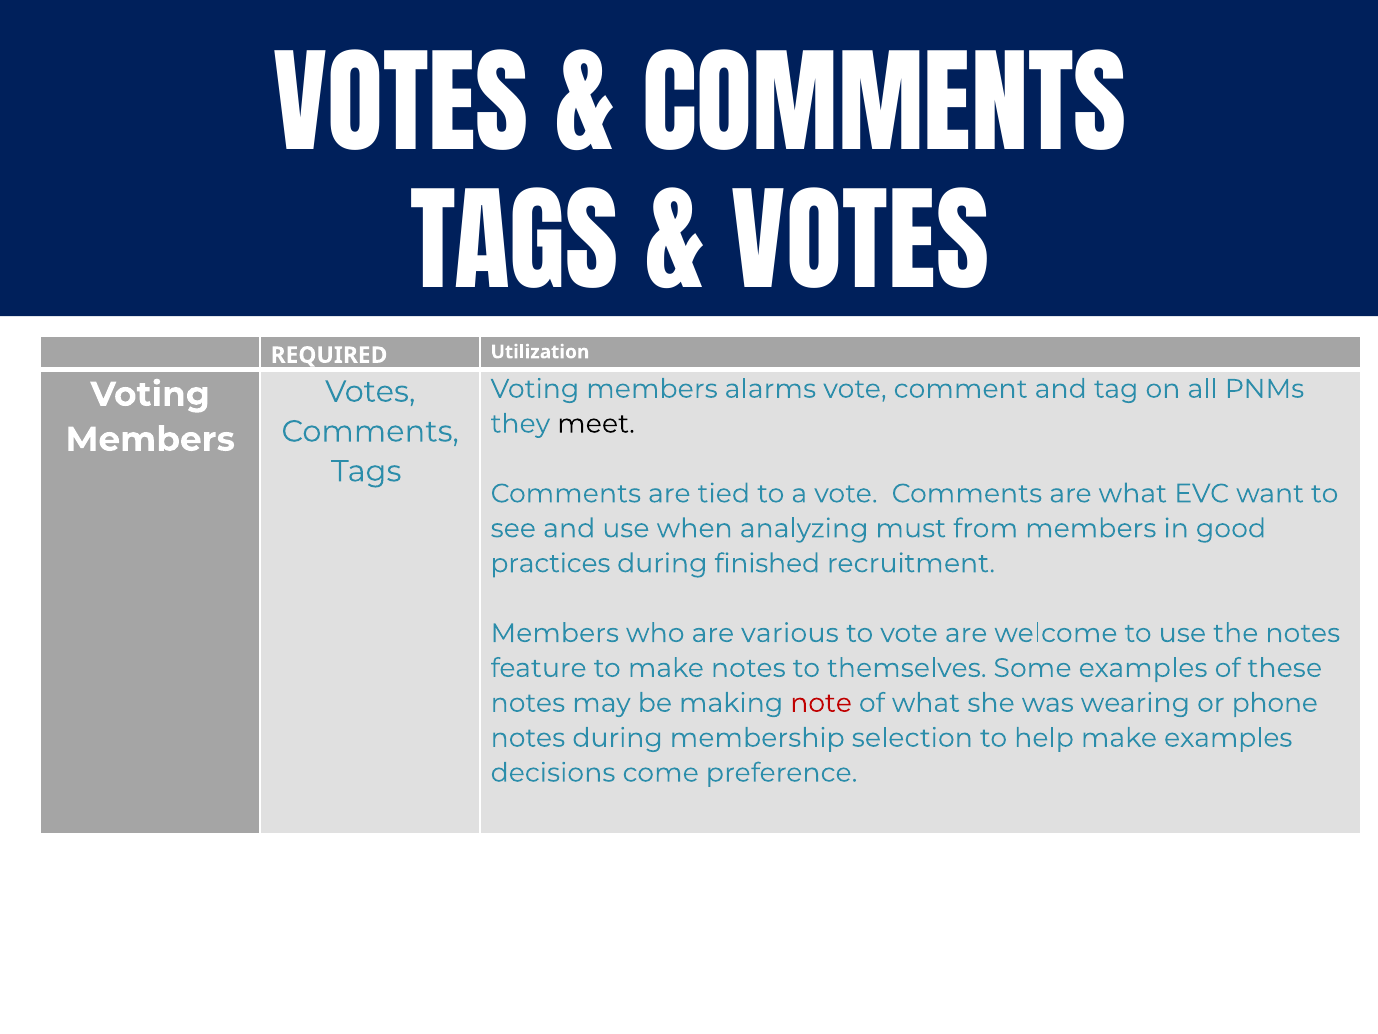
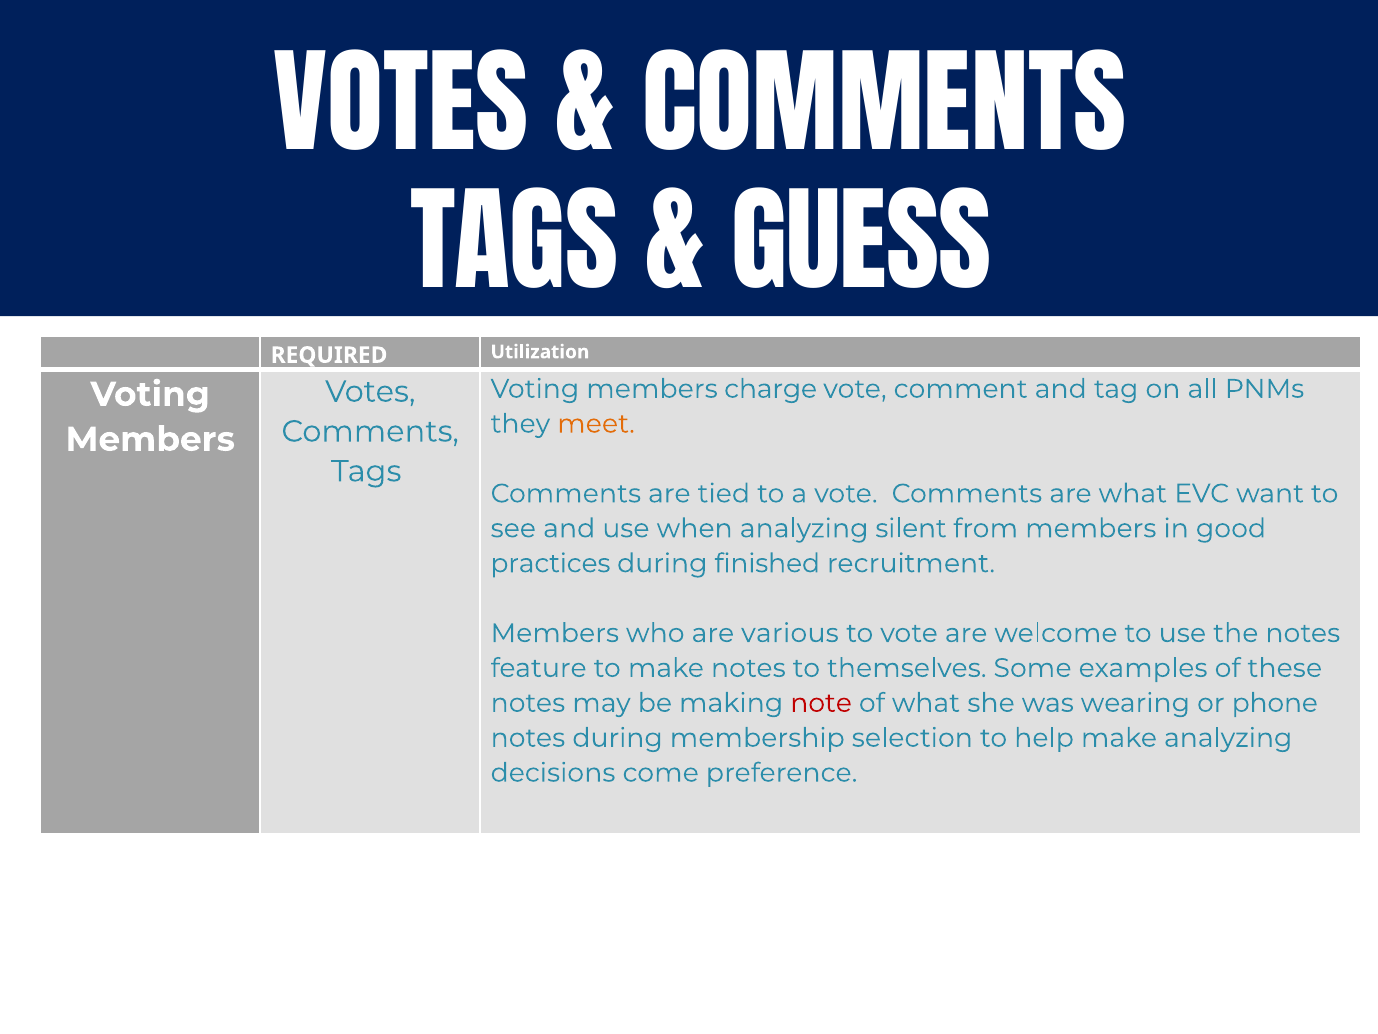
VOTES at (861, 250): VOTES -> GUESS
alarms: alarms -> charge
meet colour: black -> orange
must: must -> silent
make examples: examples -> analyzing
